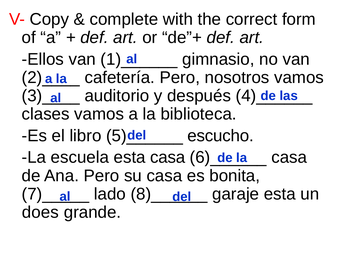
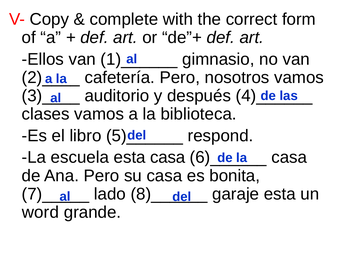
escucho: escucho -> respond
does: does -> word
